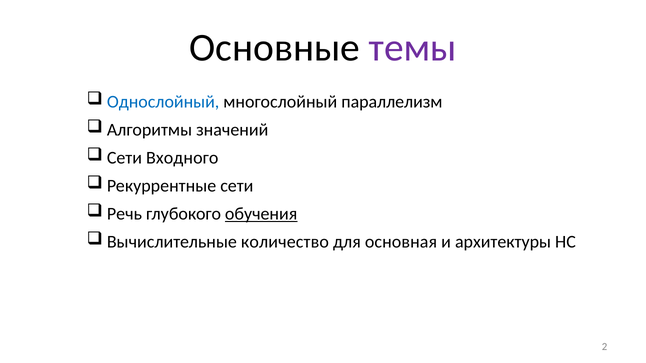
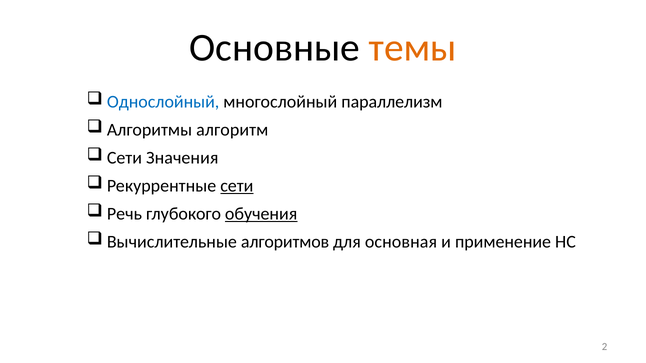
темы colour: purple -> orange
значений: значений -> алгоритм
Входного: Входного -> Значения
сети at (237, 186) underline: none -> present
количество: количество -> алгоритмов
архитектуры: архитектуры -> применение
